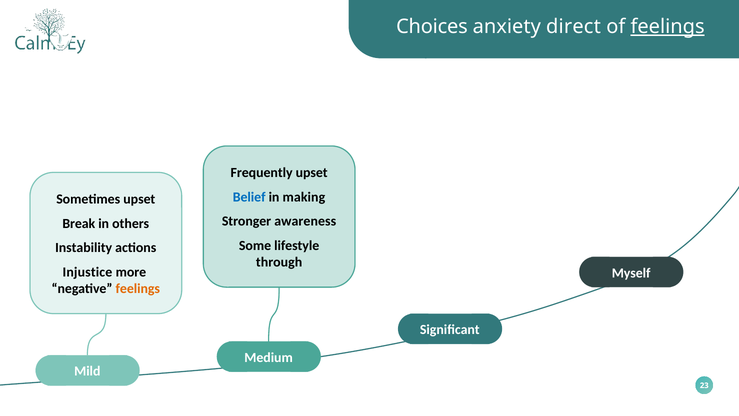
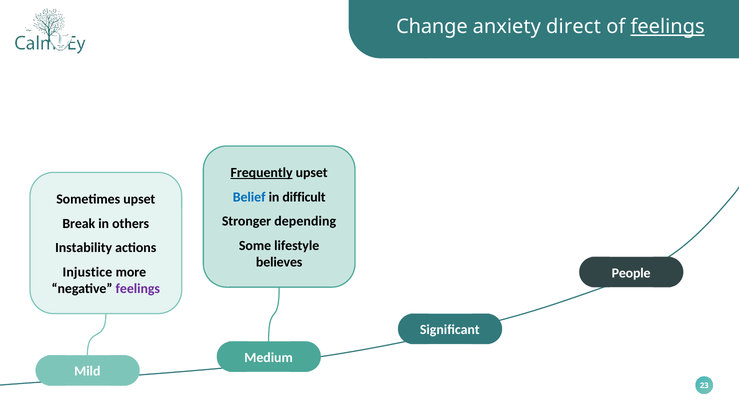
Choices: Choices -> Change
Frequently underline: none -> present
making: making -> difficult
awareness: awareness -> depending
through: through -> believes
Myself: Myself -> People
feelings at (138, 289) colour: orange -> purple
